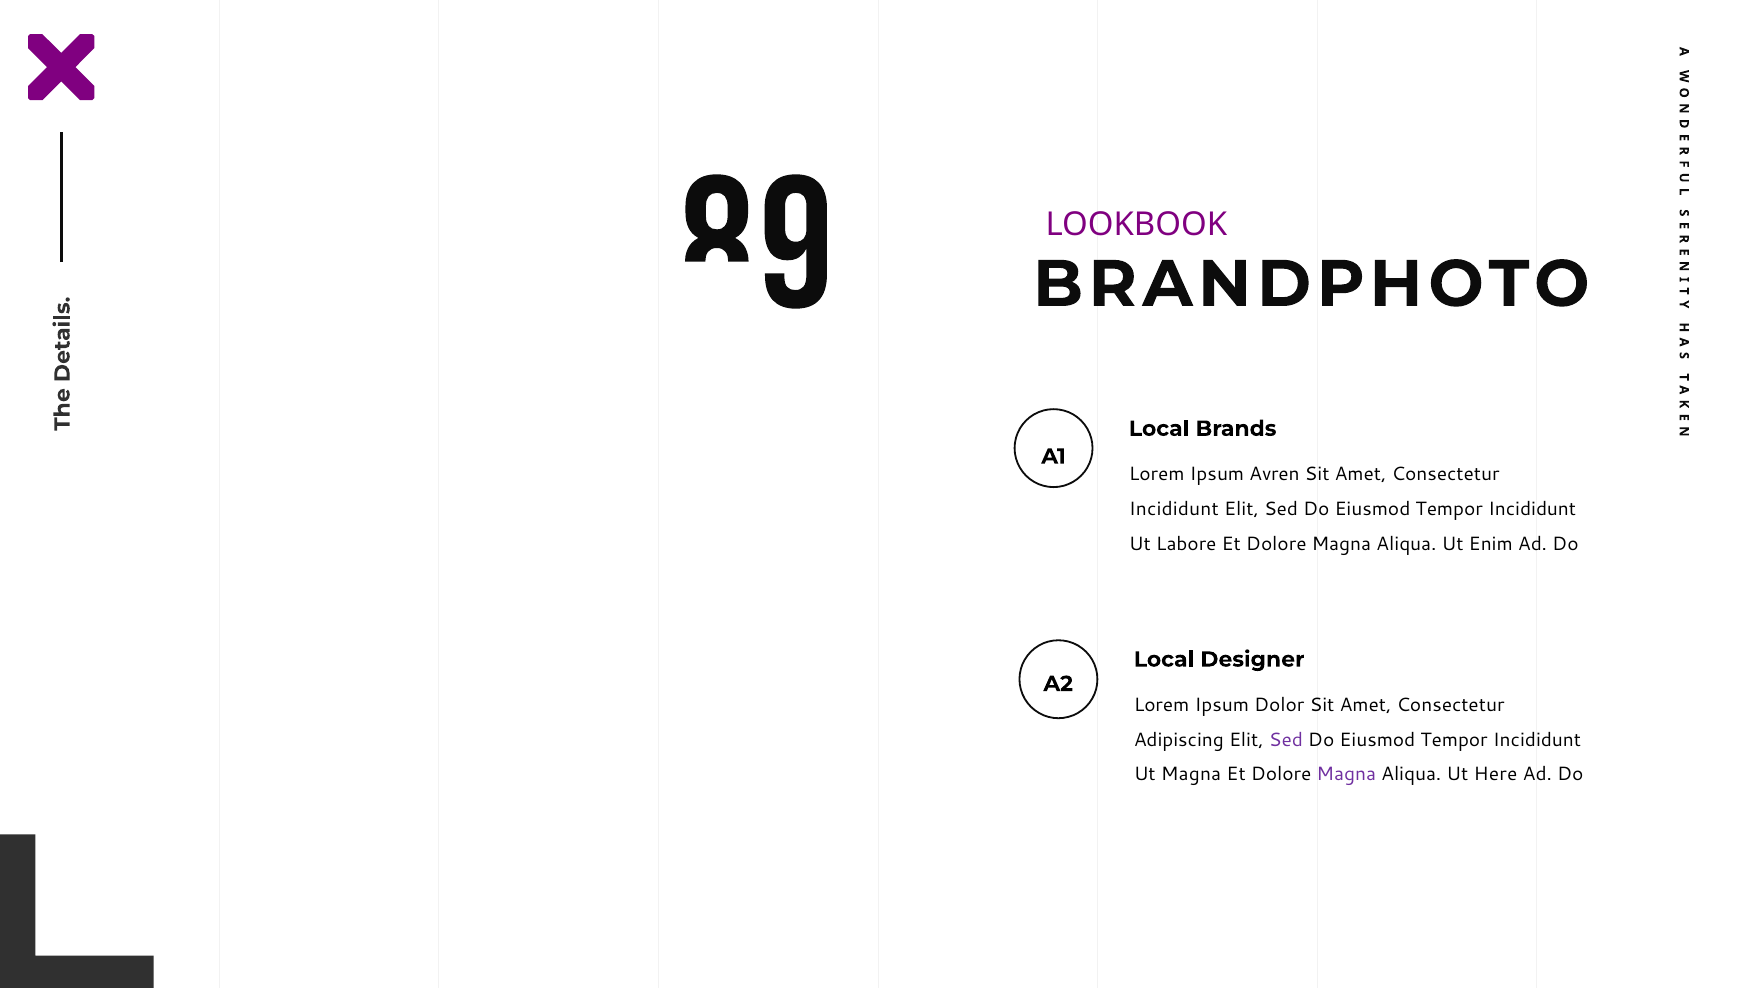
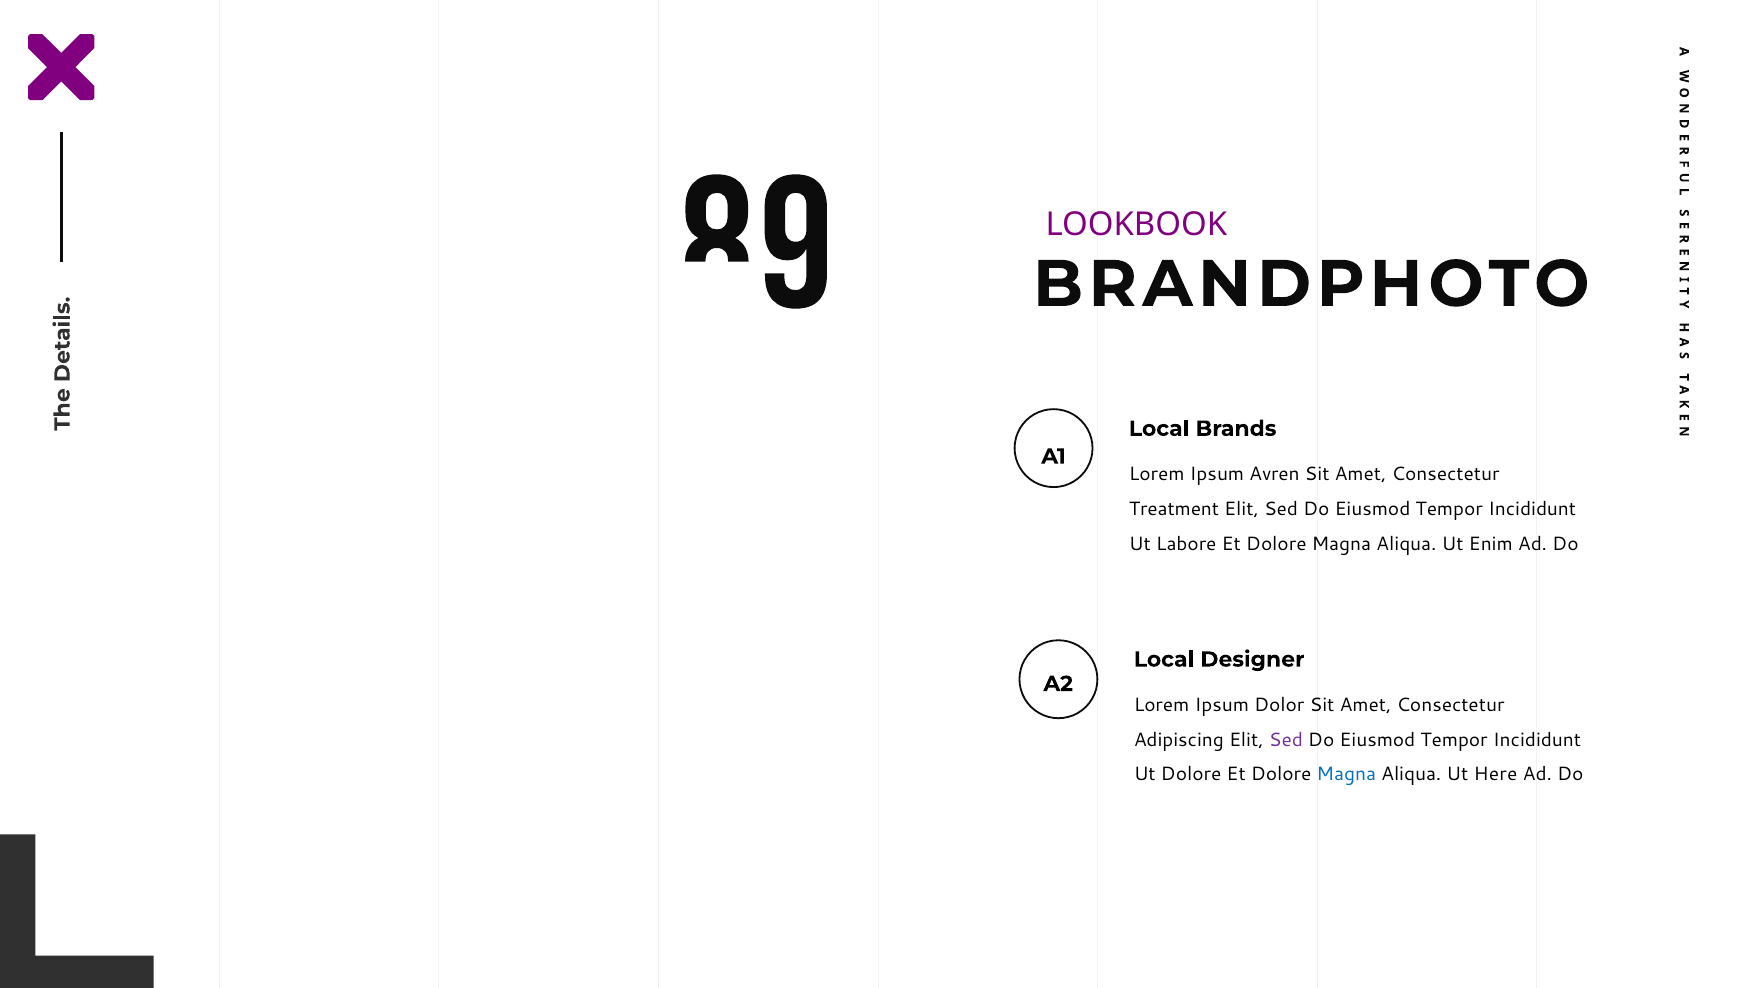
Incididunt at (1174, 509): Incididunt -> Treatment
Ut Magna: Magna -> Dolore
Magna at (1346, 774) colour: purple -> blue
